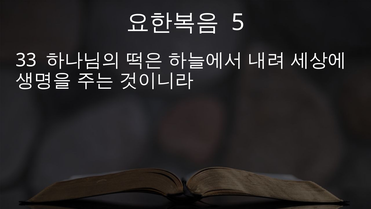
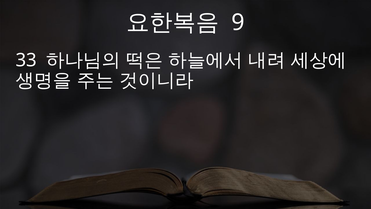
5: 5 -> 9
